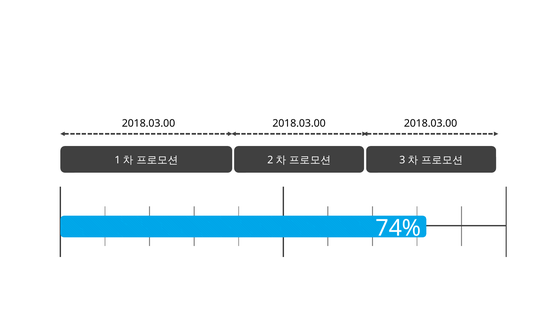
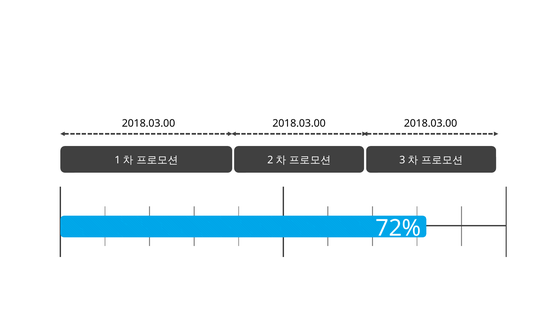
74%: 74% -> 72%
